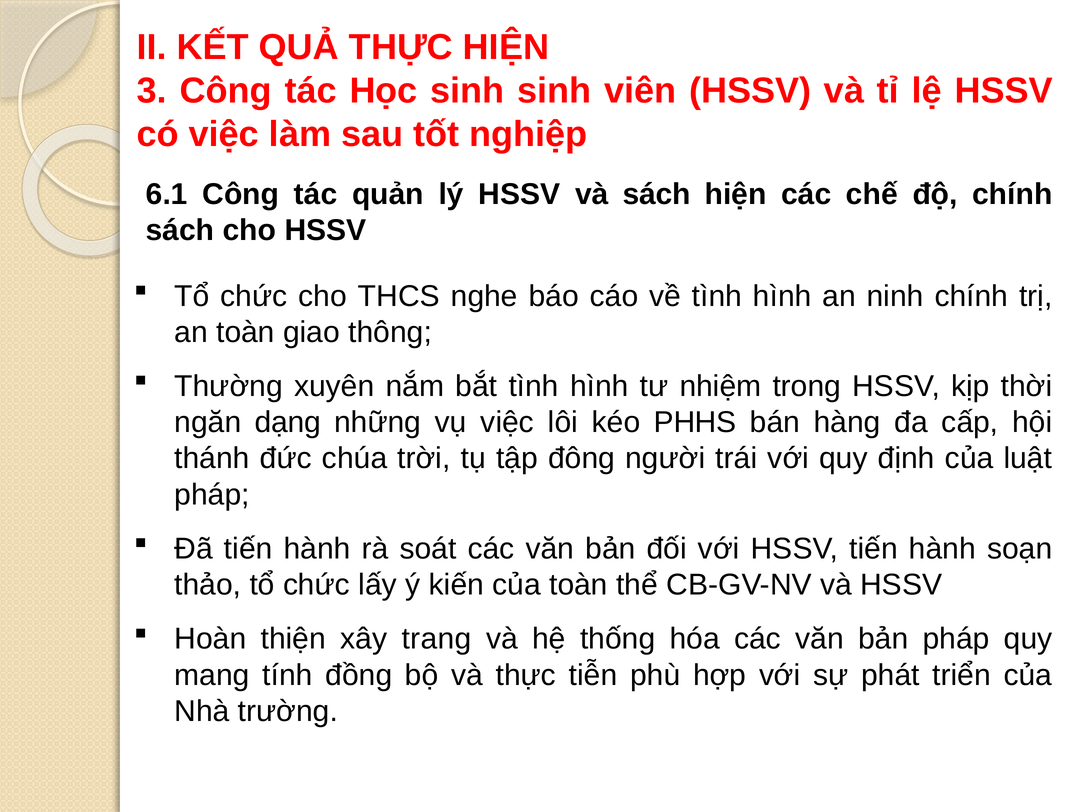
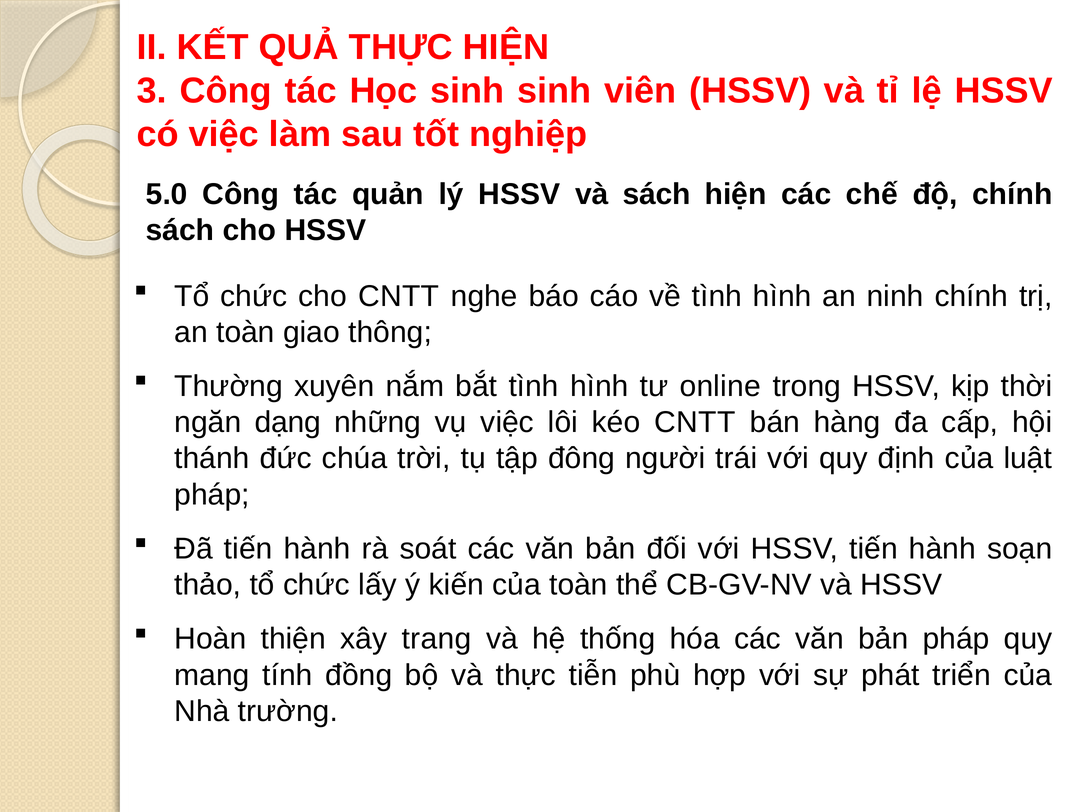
6.1: 6.1 -> 5.0
cho THCS: THCS -> CNTT
nhiệm: nhiệm -> online
kéo PHHS: PHHS -> CNTT
